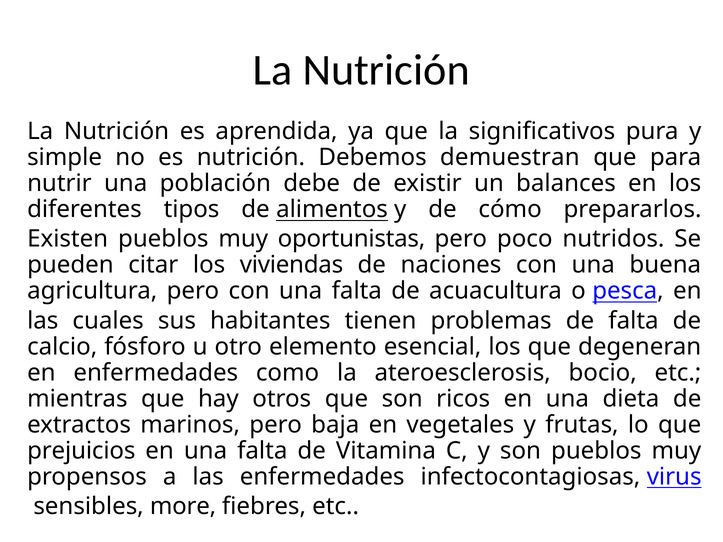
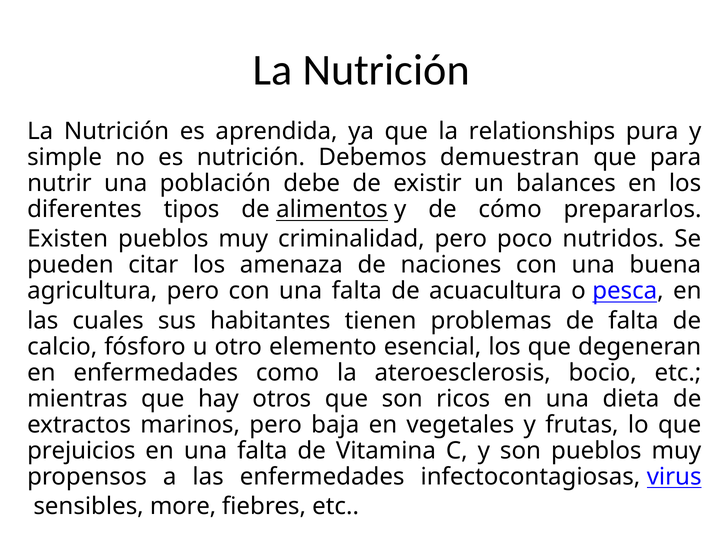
significativos: significativos -> relationships
oportunistas: oportunistas -> criminalidad
viviendas: viviendas -> amenaza
